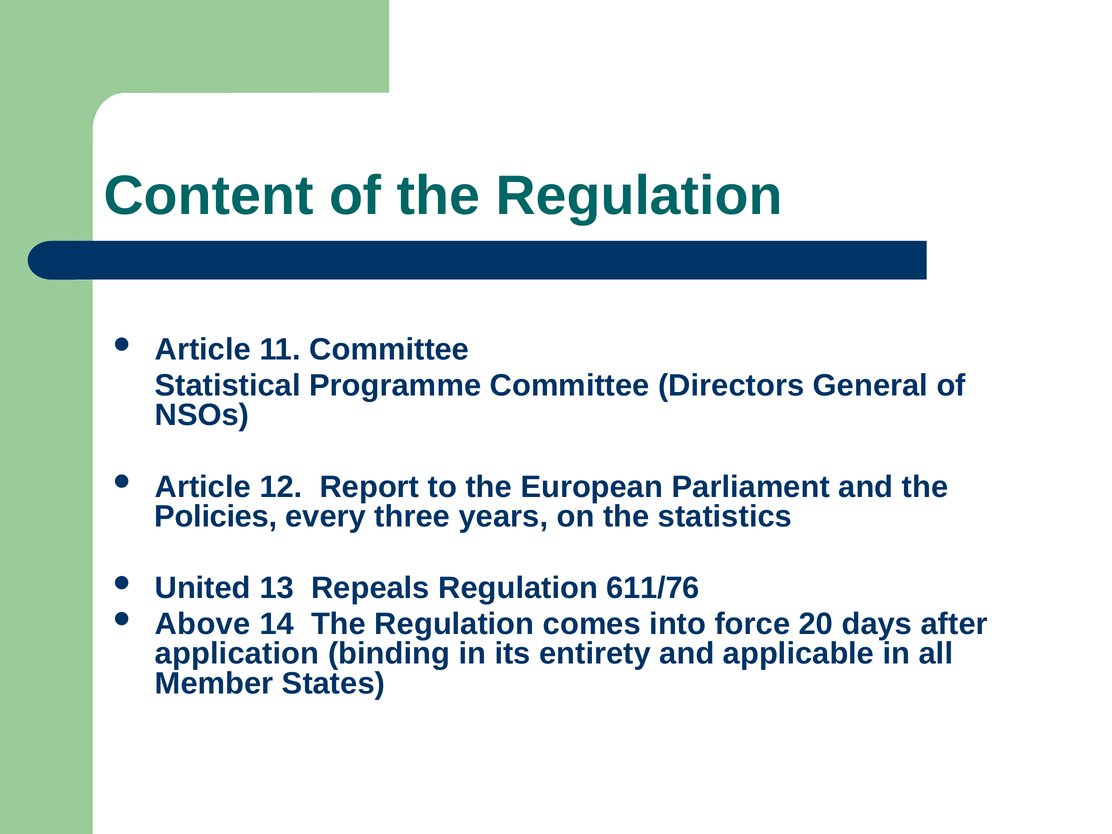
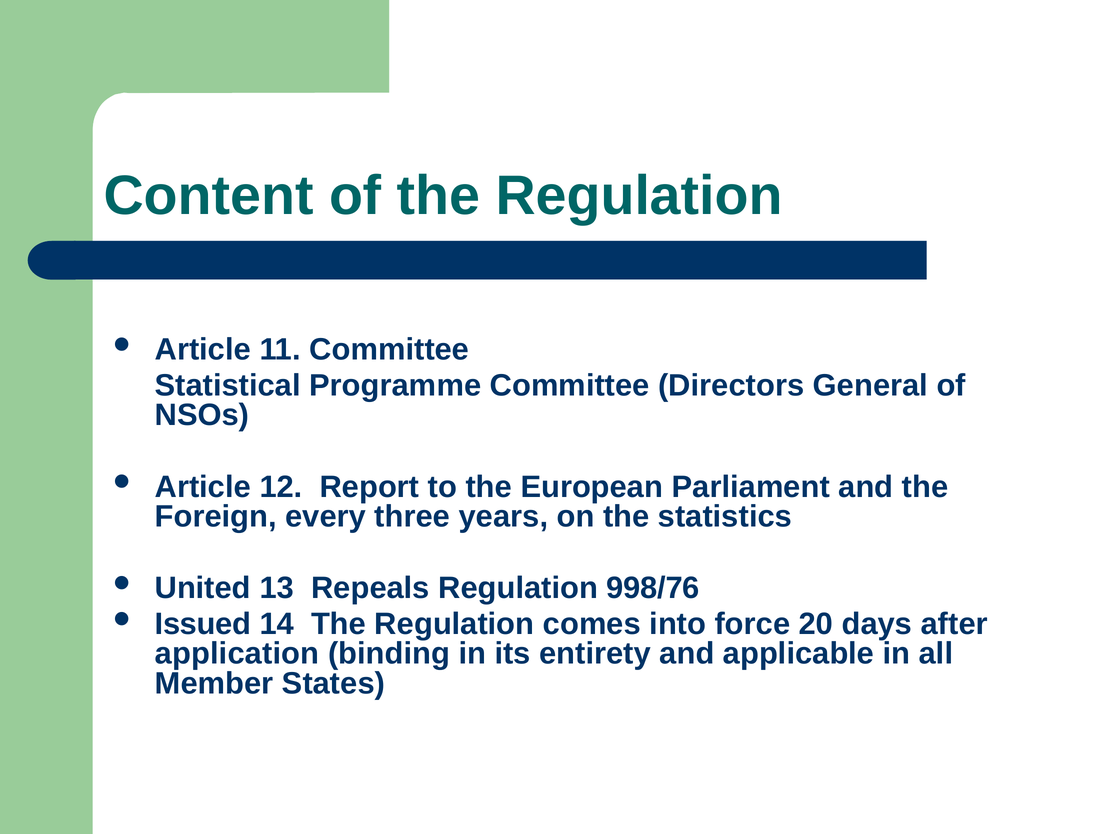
Policies: Policies -> Foreign
611/76: 611/76 -> 998/76
Above: Above -> Issued
